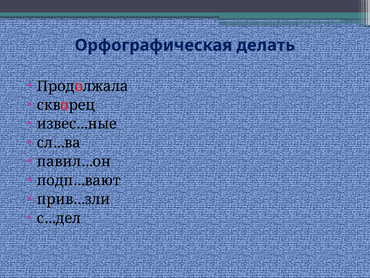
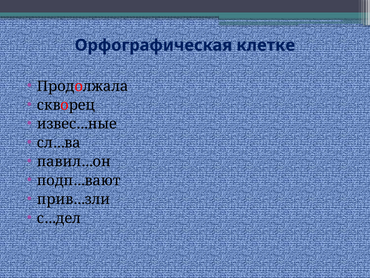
делать: делать -> клетке
